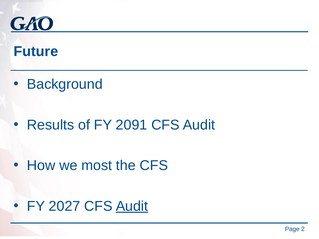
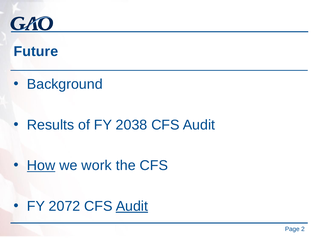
2091: 2091 -> 2038
How underline: none -> present
most: most -> work
2027: 2027 -> 2072
